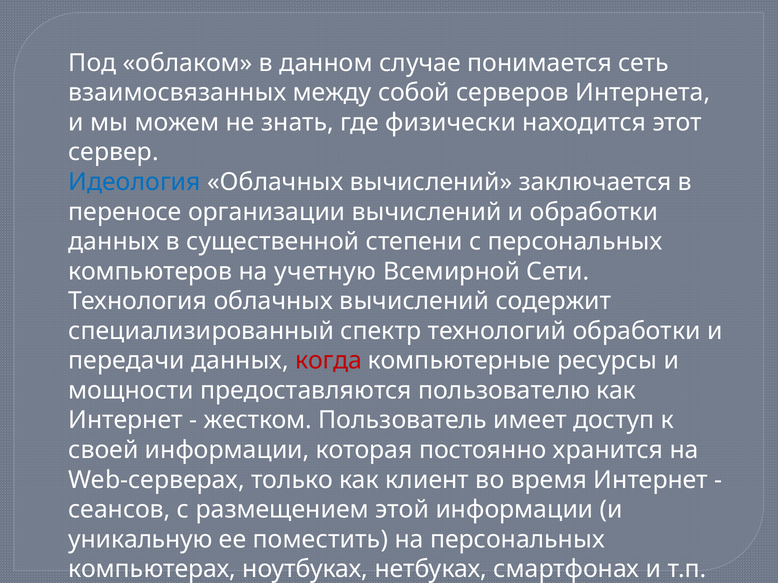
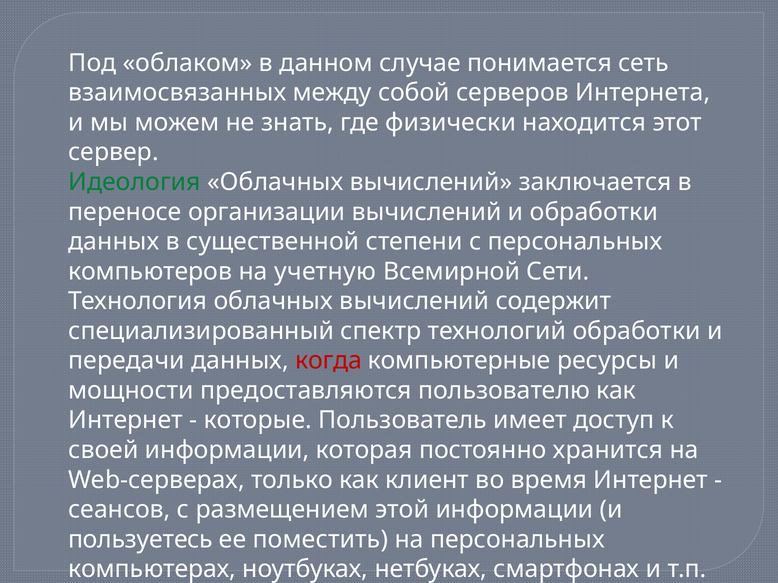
Идеология colour: blue -> green
жестком: жестком -> которые
уникальную: уникальную -> пользуетесь
